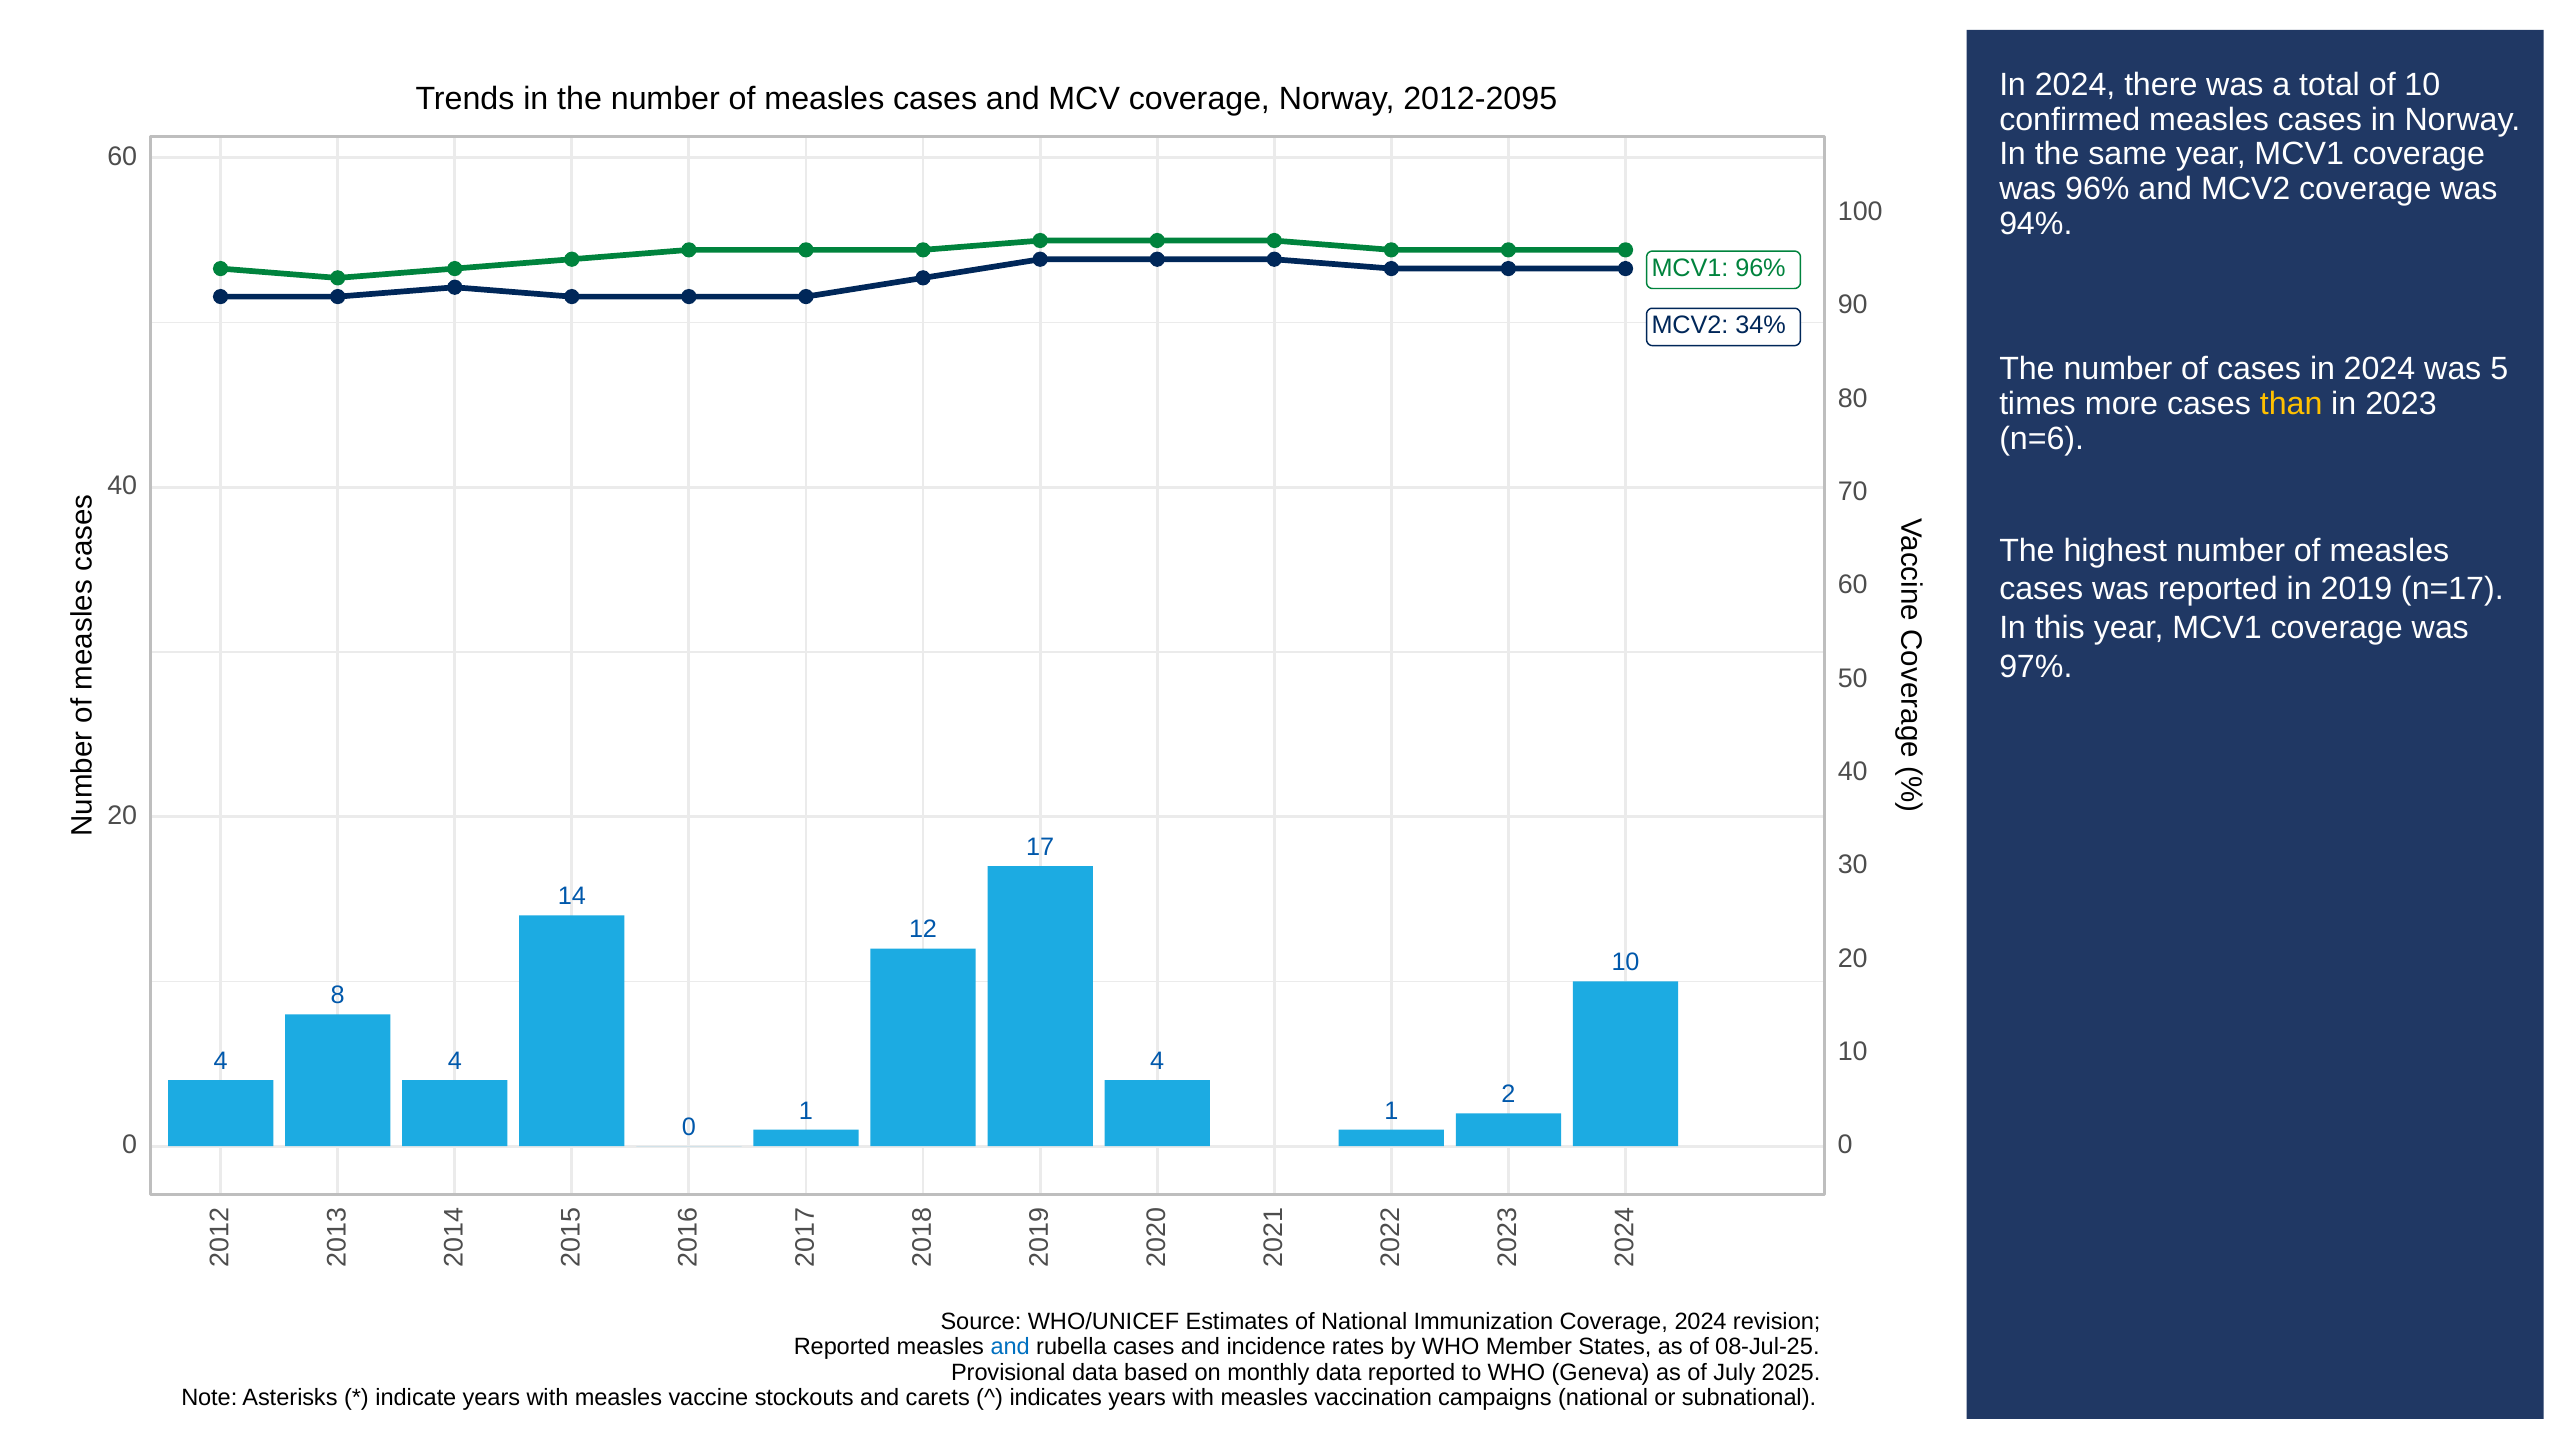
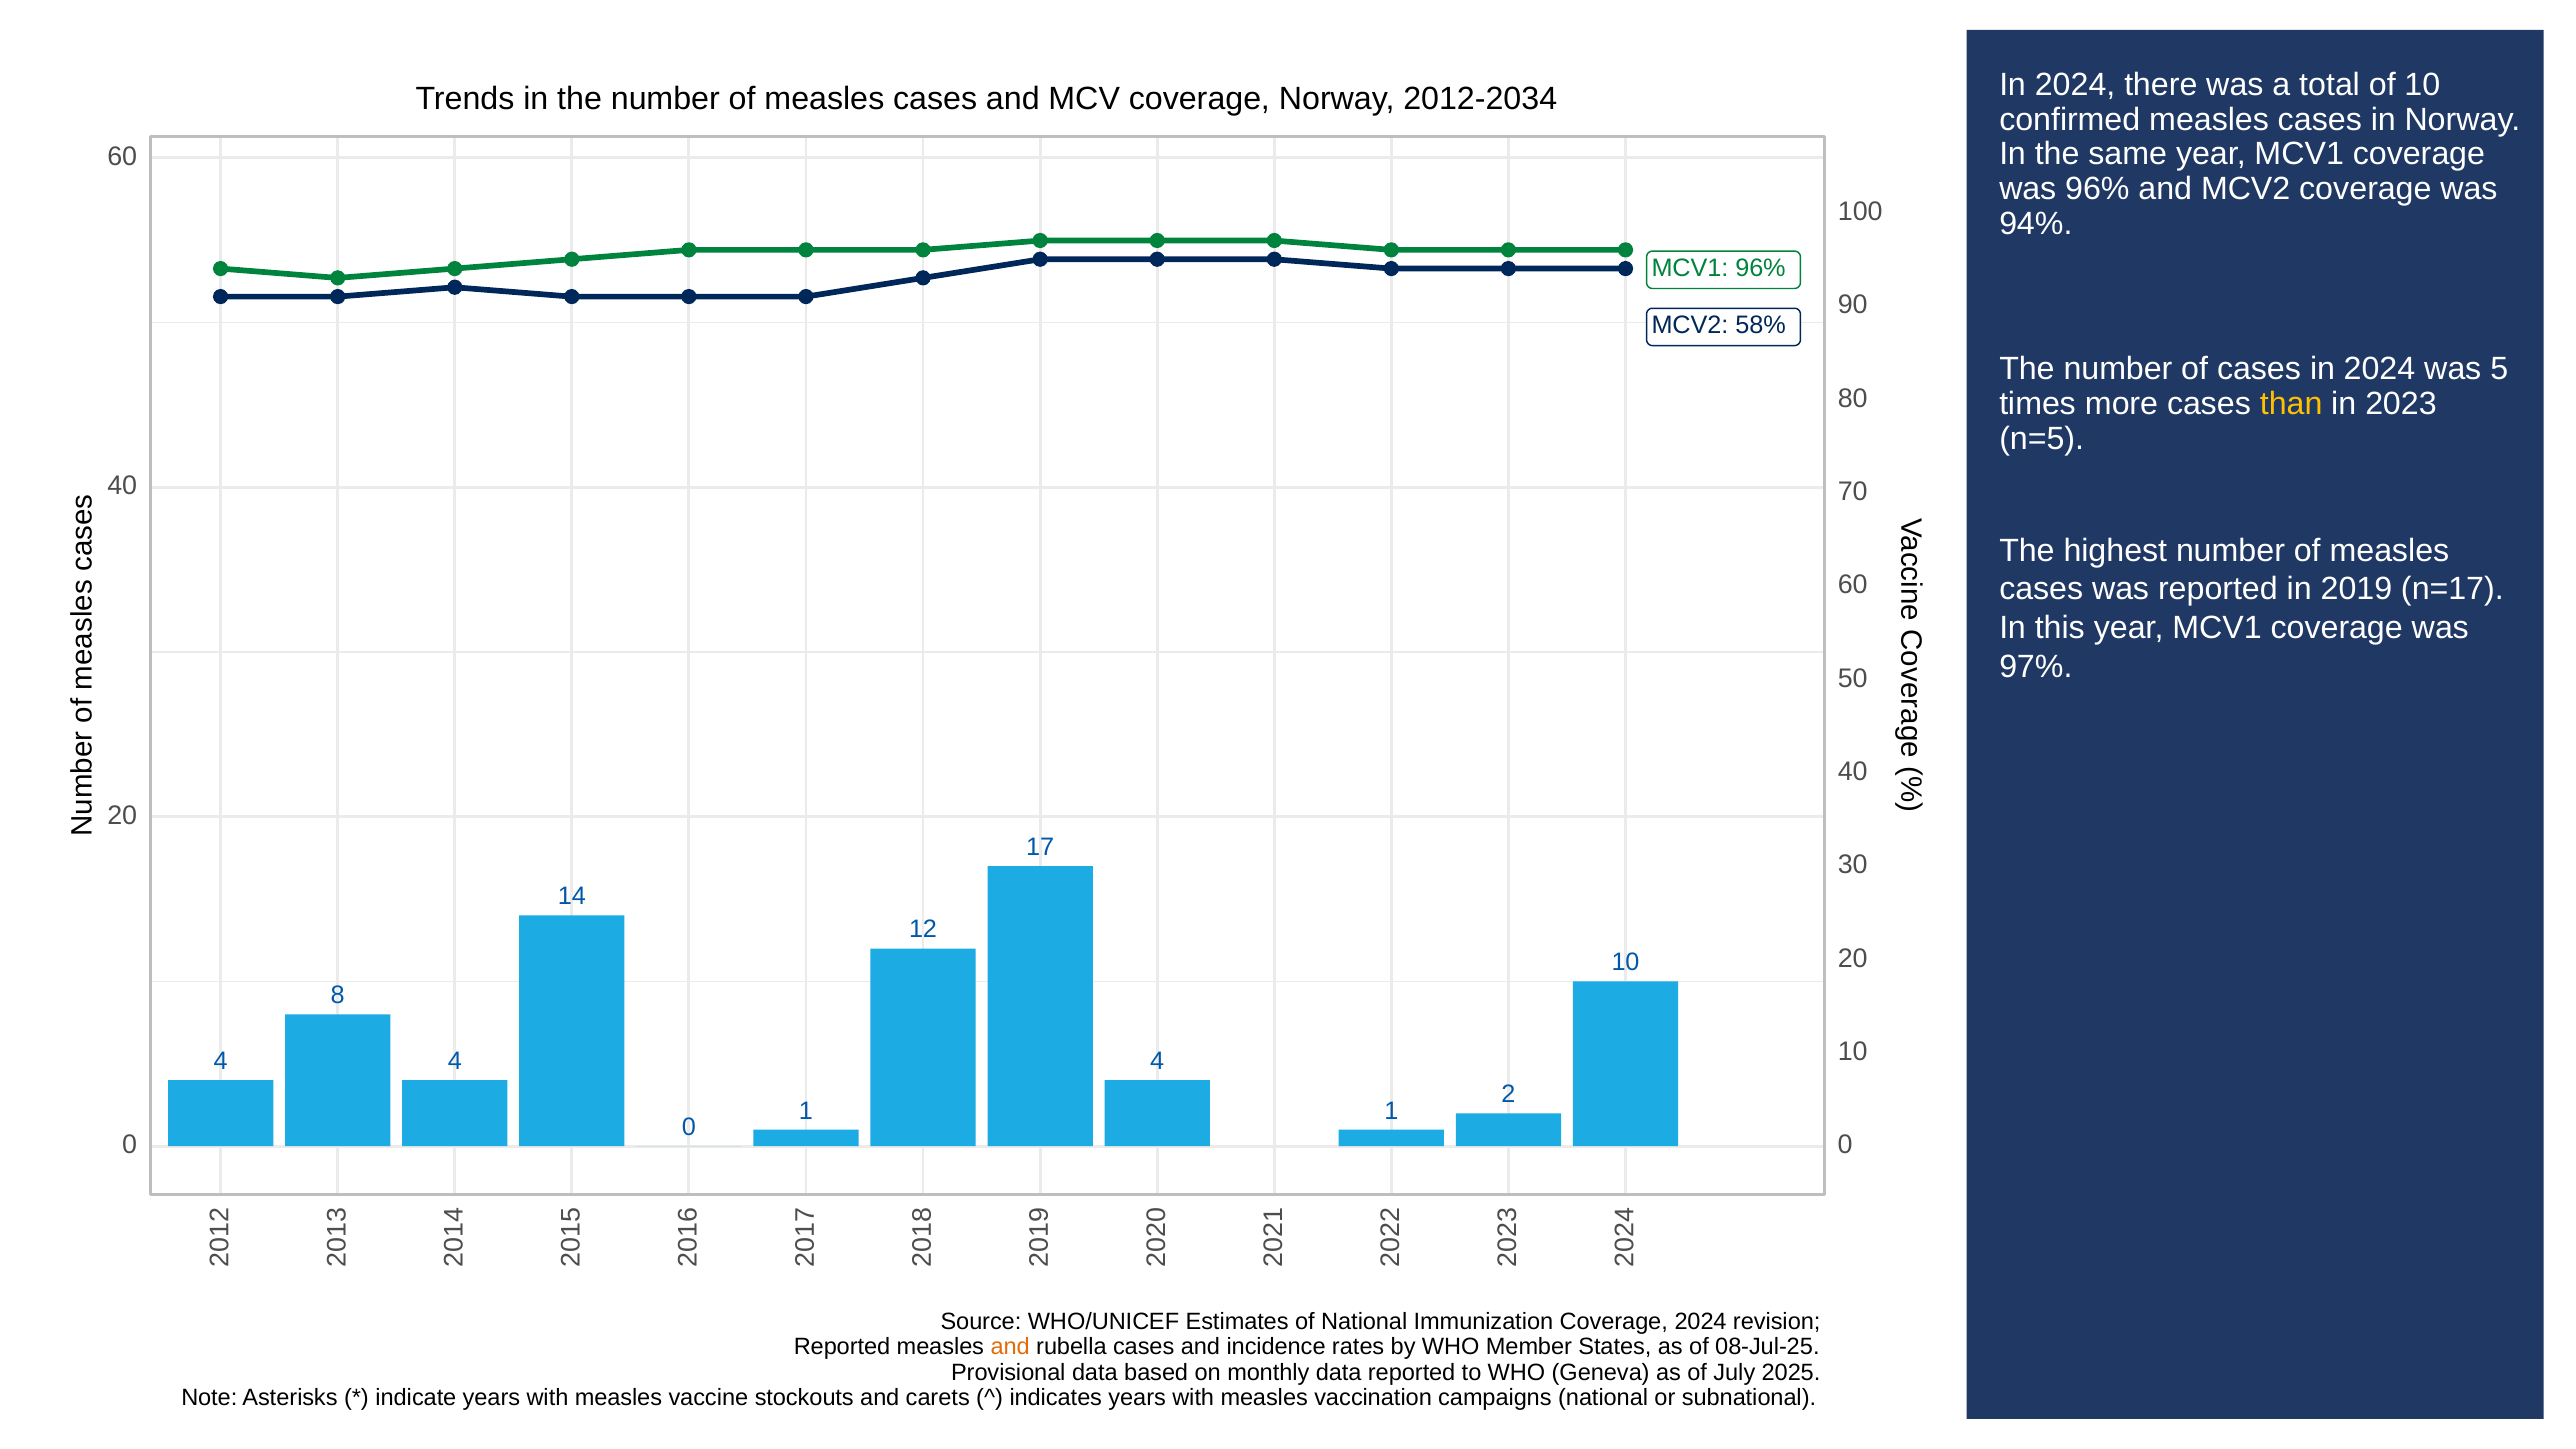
2012-2095: 2012-2095 -> 2012-2034
34%: 34% -> 58%
n=6: n=6 -> n=5
and at (1010, 1347) colour: blue -> orange
